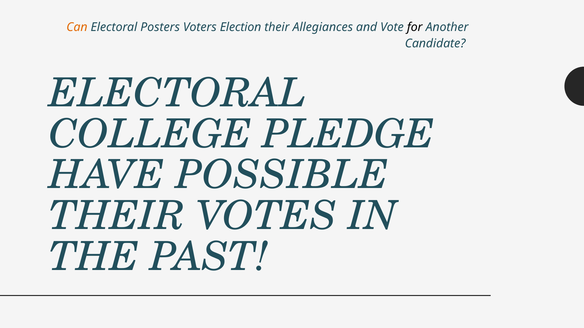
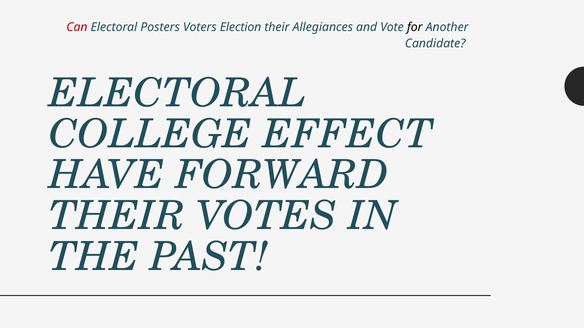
Can colour: orange -> red
PLEDGE: PLEDGE -> EFFECT
POSSIBLE: POSSIBLE -> FORWARD
